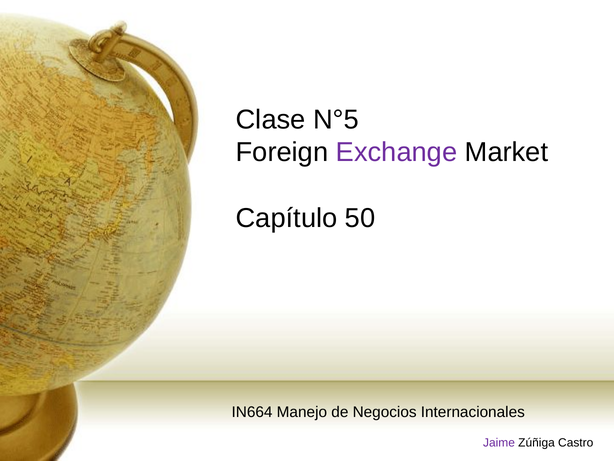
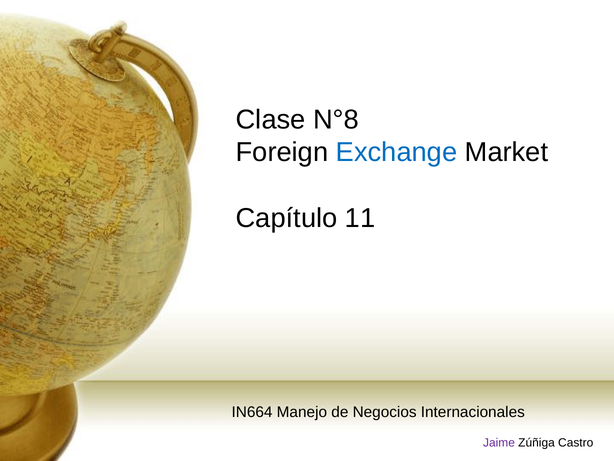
N°5: N°5 -> N°8
Exchange colour: purple -> blue
50: 50 -> 11
